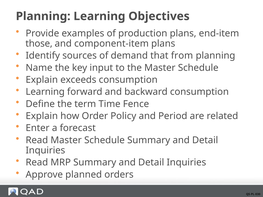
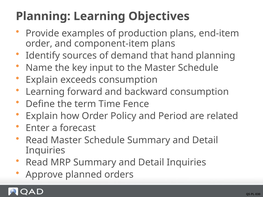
those at (39, 44): those -> order
from: from -> hand
